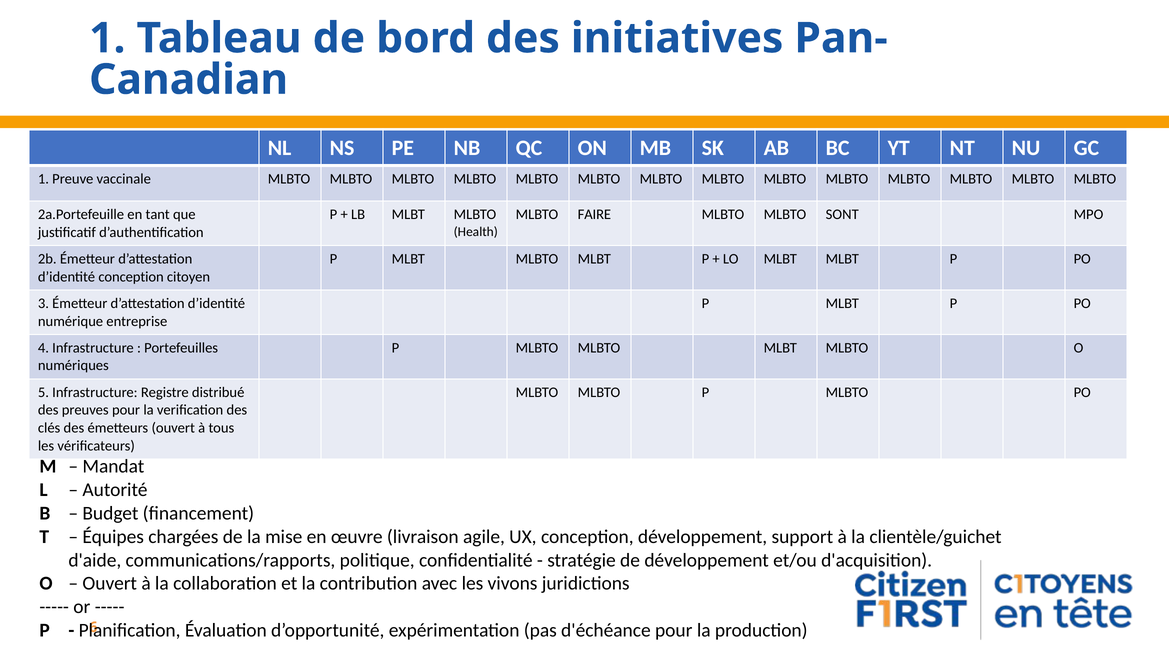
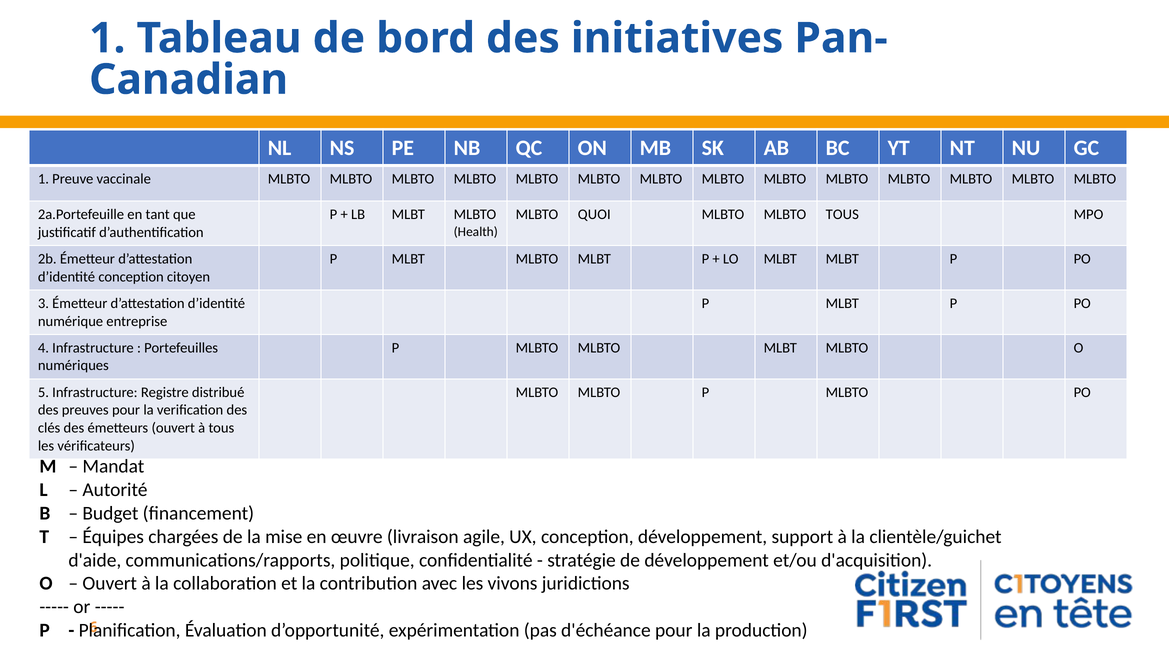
FAIRE: FAIRE -> QUOI
MLBTO SONT: SONT -> TOUS
